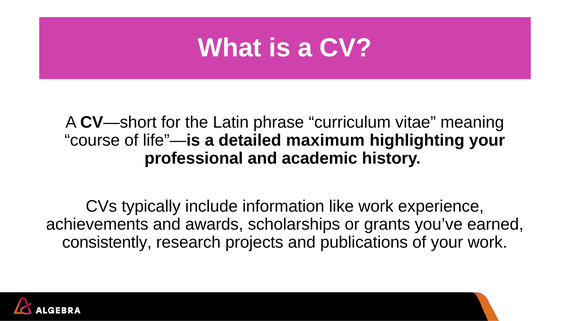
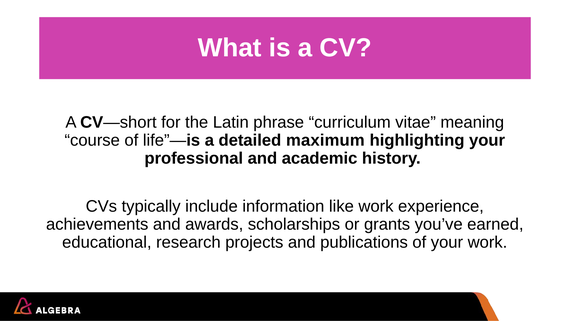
consistently: consistently -> educational
